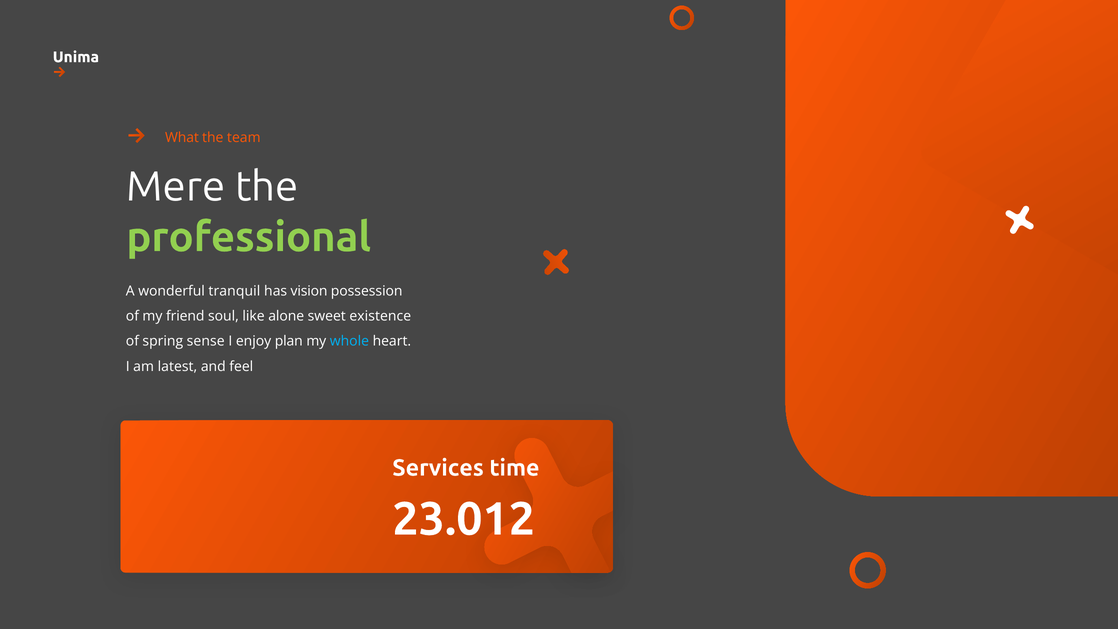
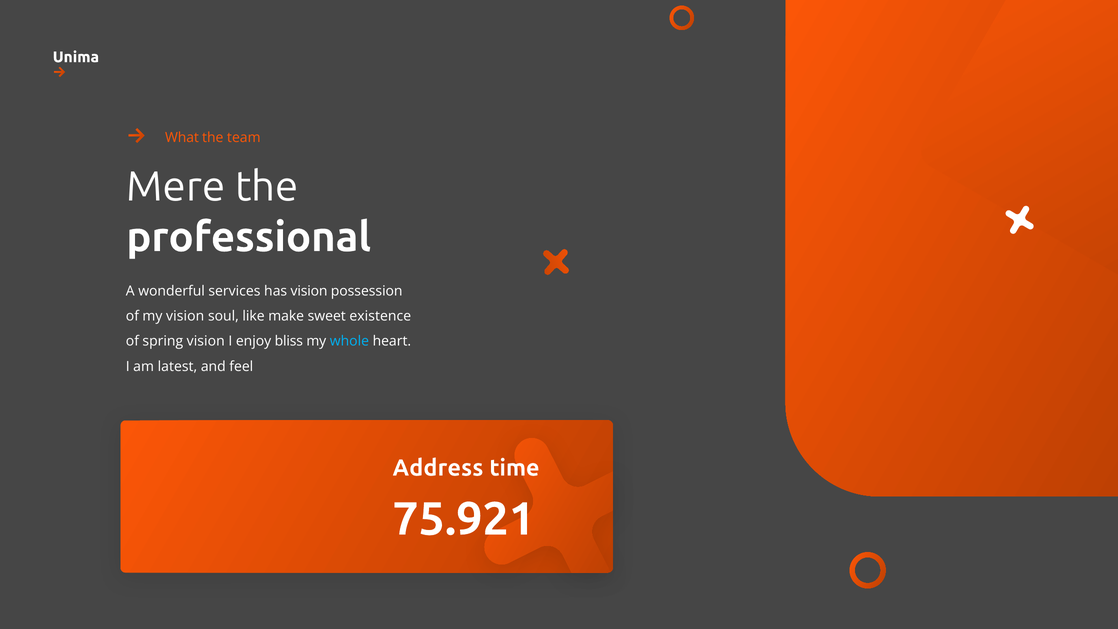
professional colour: light green -> white
tranquil: tranquil -> services
my friend: friend -> vision
alone: alone -> make
spring sense: sense -> vision
plan: plan -> bliss
Services: Services -> Address
23.012: 23.012 -> 75.921
